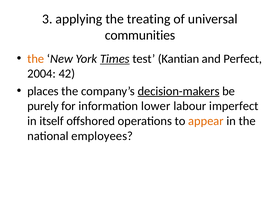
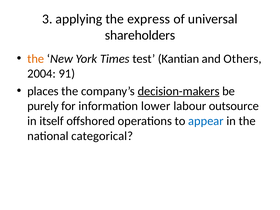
treating: treating -> express
communities: communities -> shareholders
Times underline: present -> none
Perfect: Perfect -> Others
42: 42 -> 91
imperfect: imperfect -> outsource
appear colour: orange -> blue
employees: employees -> categorical
